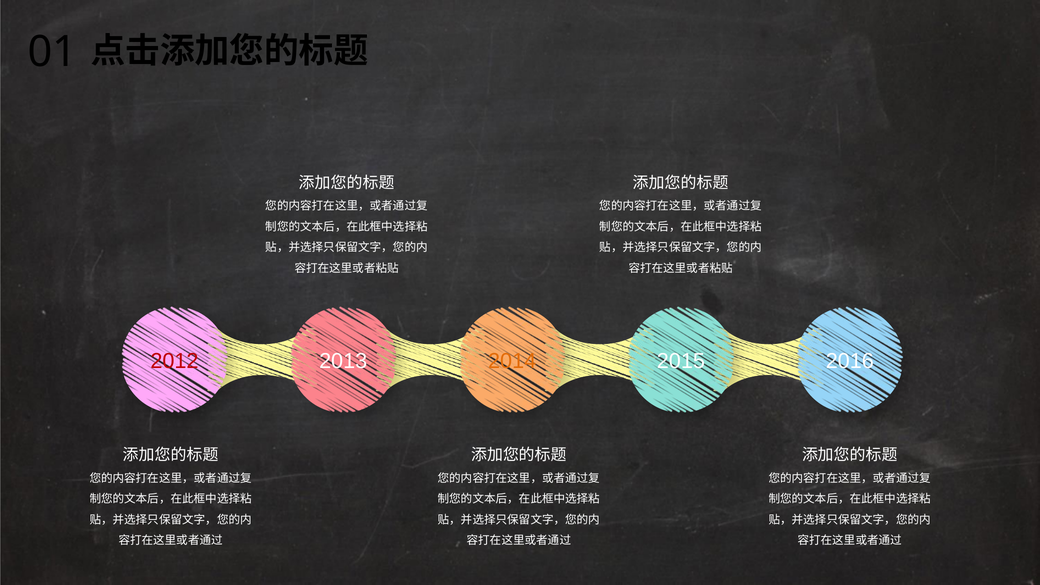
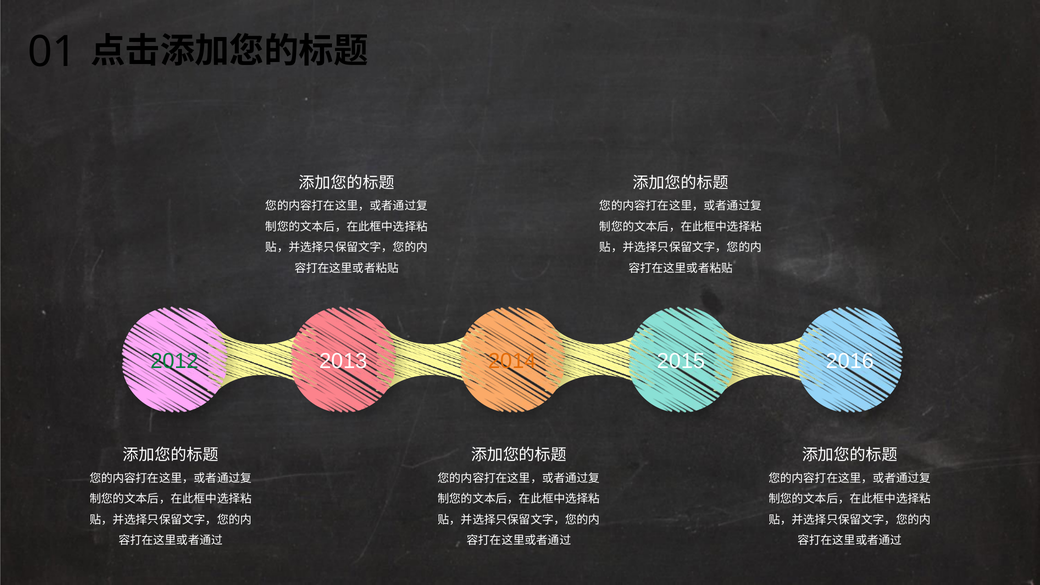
2012 colour: red -> green
